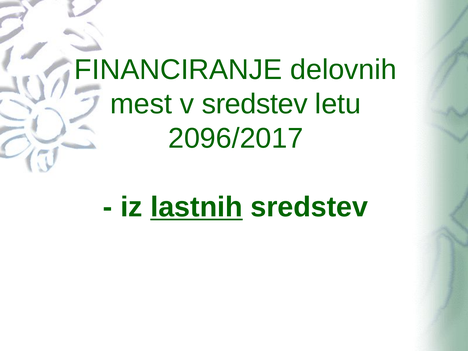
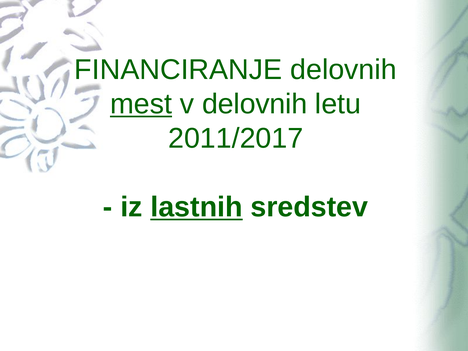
mest underline: none -> present
v sredstev: sredstev -> delovnih
2096/2017: 2096/2017 -> 2011/2017
